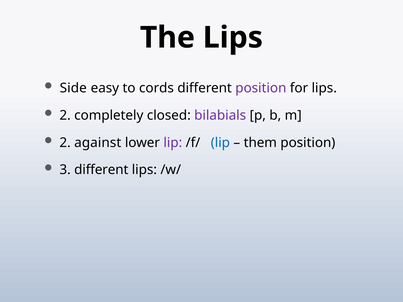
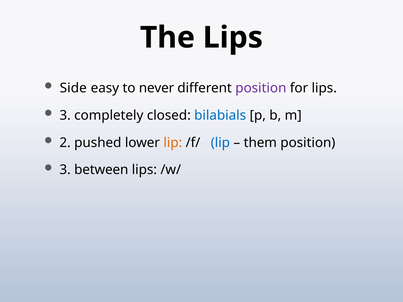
cords: cords -> never
2 at (65, 115): 2 -> 3
bilabials colour: purple -> blue
against: against -> pushed
lip at (173, 143) colour: purple -> orange
3 different: different -> between
